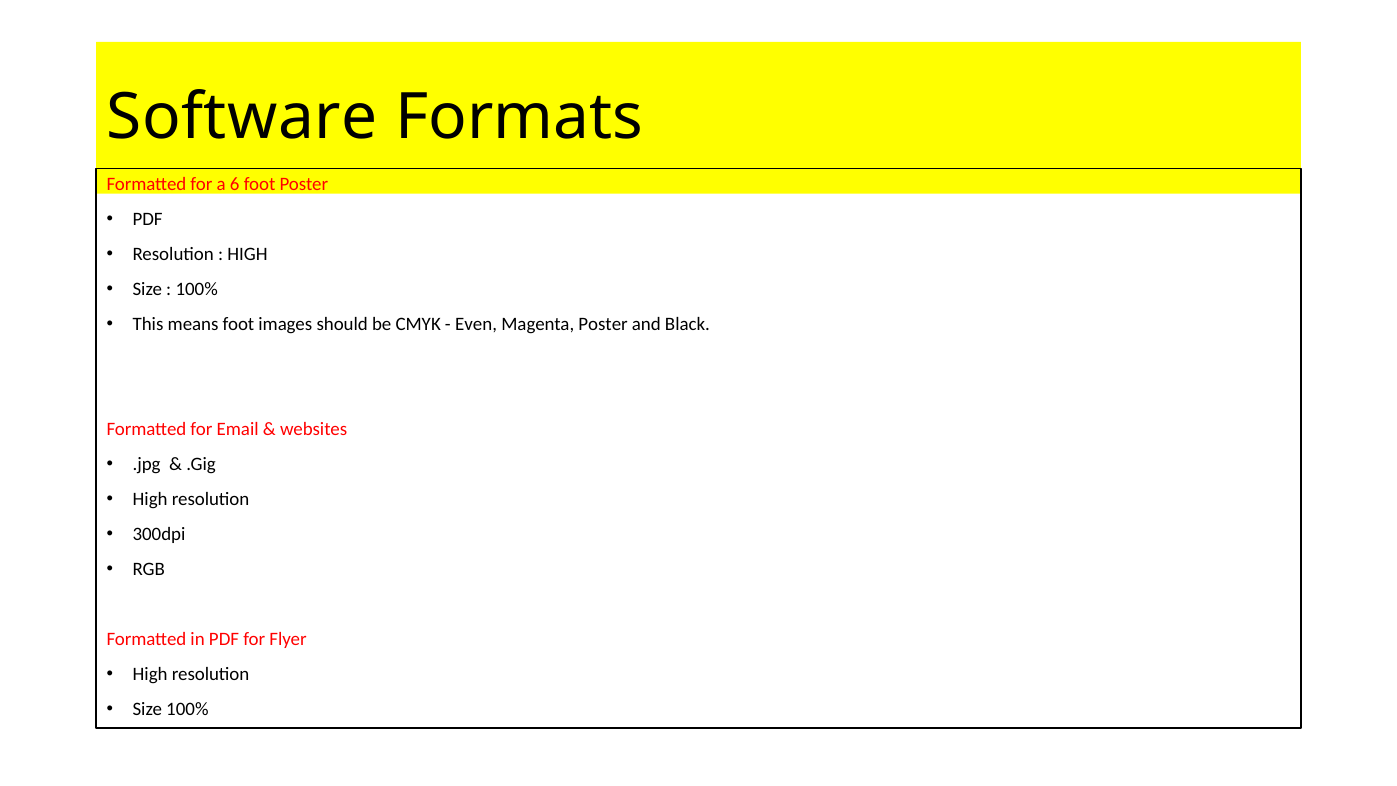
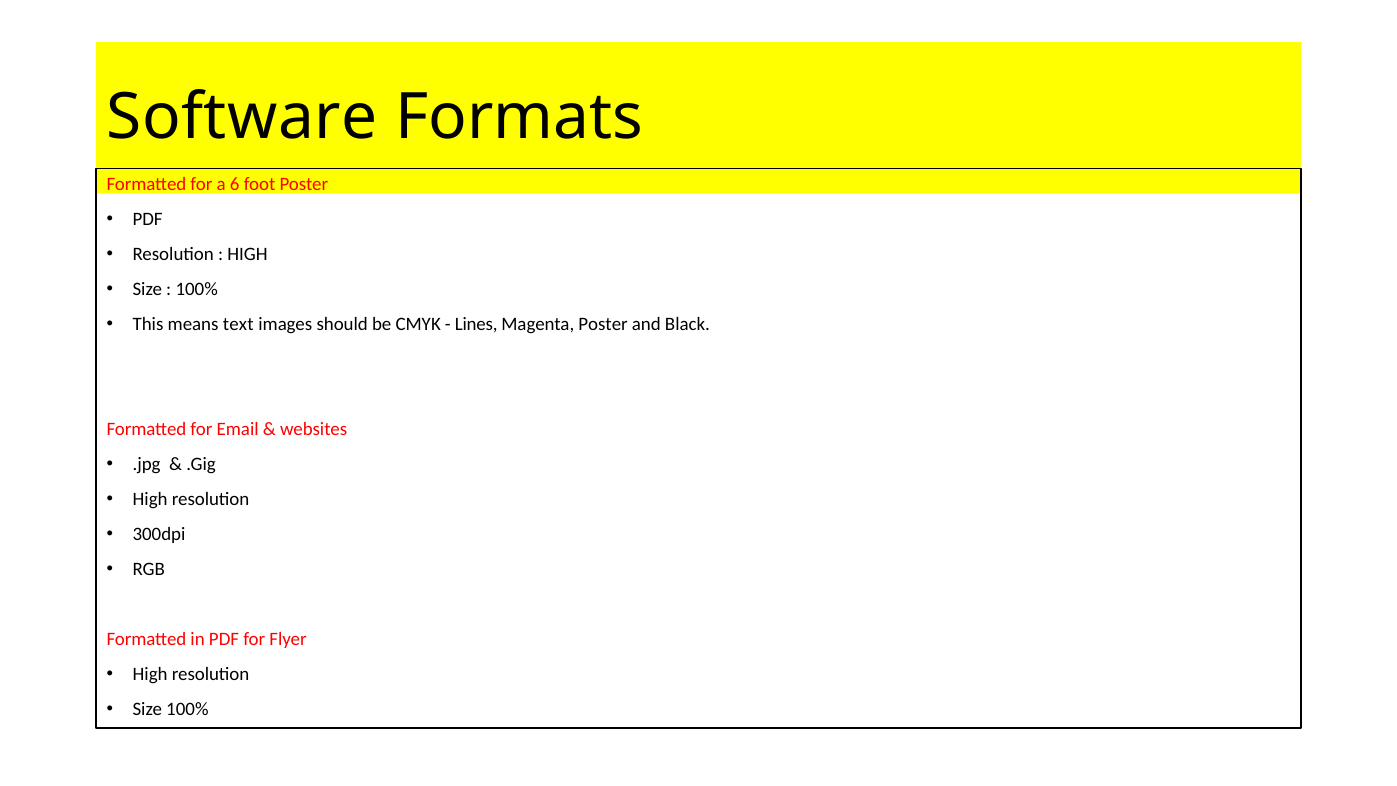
means foot: foot -> text
Even: Even -> Lines
